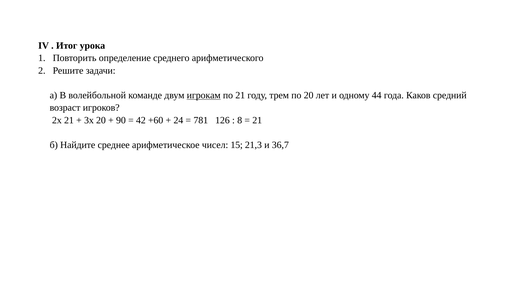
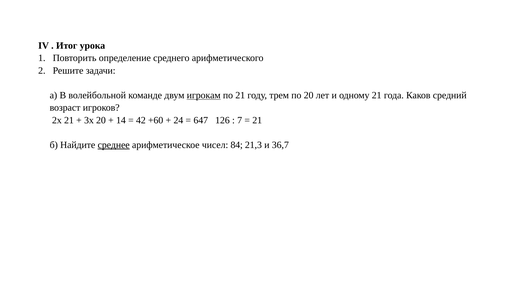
одному 44: 44 -> 21
90: 90 -> 14
781: 781 -> 647
8: 8 -> 7
среднее underline: none -> present
15: 15 -> 84
